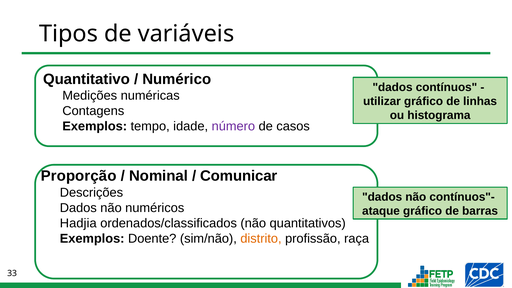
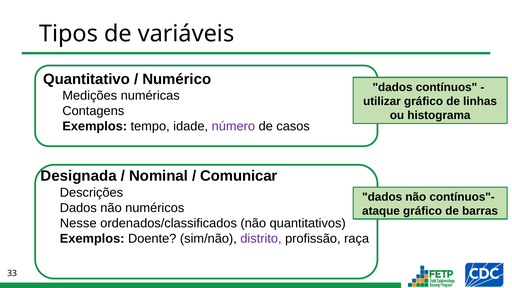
Proporção: Proporção -> Designada
Hadjia: Hadjia -> Nesse
distrito colour: orange -> purple
